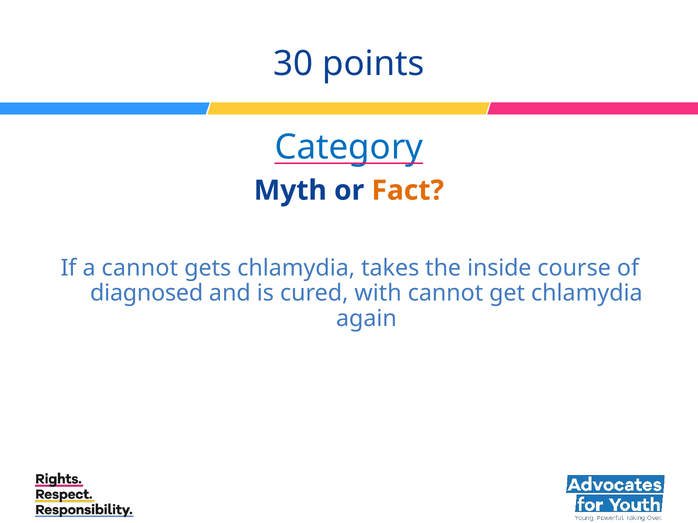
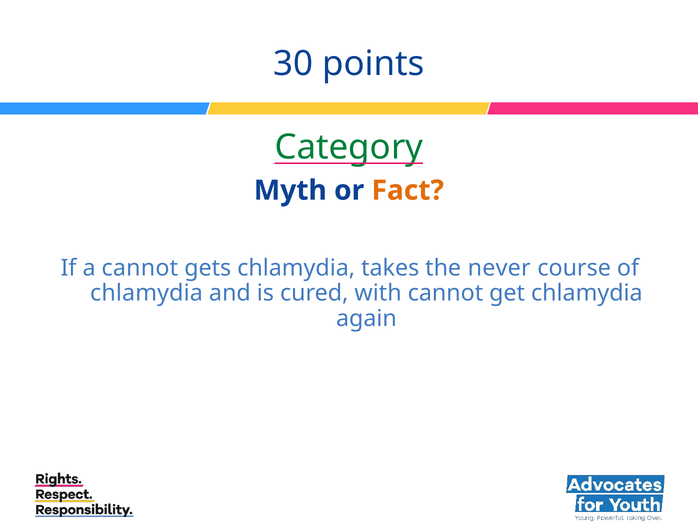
Category colour: blue -> green
inside: inside -> never
diagnosed at (147, 294): diagnosed -> chlamydia
